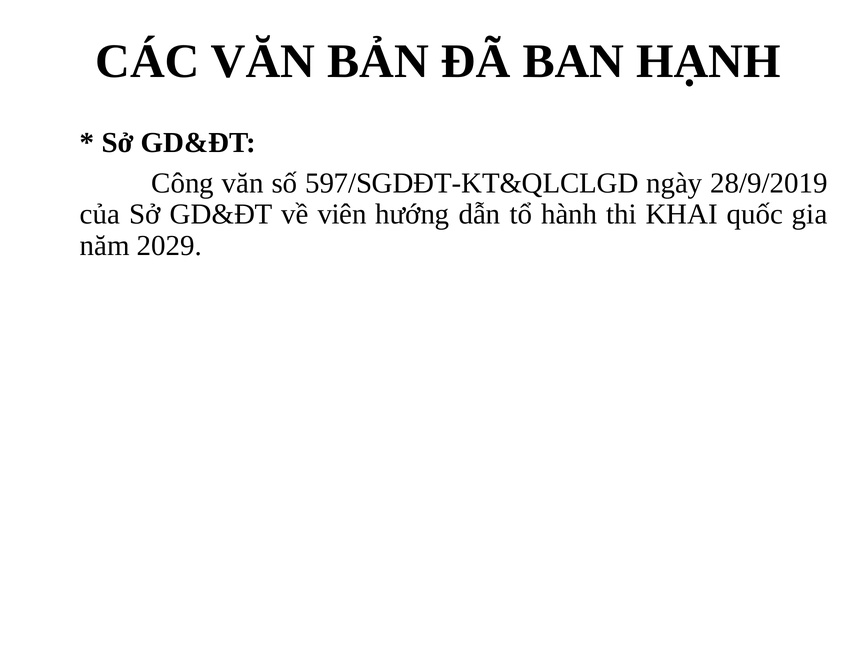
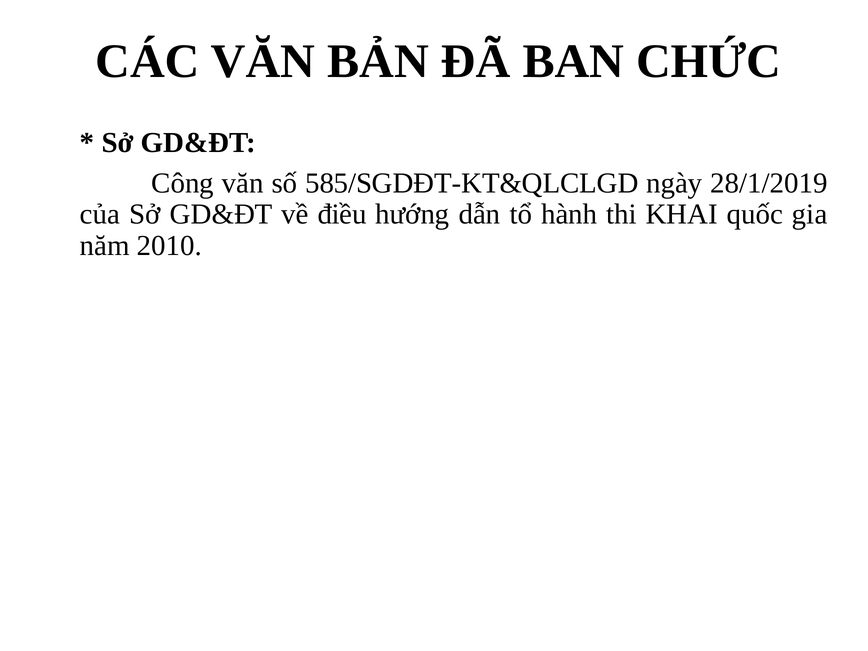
HẠNH: HẠNH -> CHỨC
597/SGDĐT-KT&QLCLGD: 597/SGDĐT-KT&QLCLGD -> 585/SGDĐT-KT&QLCLGD
28/9/2019: 28/9/2019 -> 28/1/2019
viên: viên -> điều
2029: 2029 -> 2010
